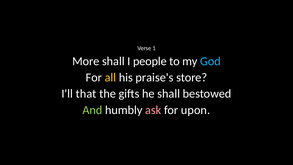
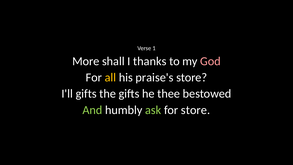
people: people -> thanks
God colour: light blue -> pink
I'll that: that -> gifts
he shall: shall -> thee
ask colour: pink -> light green
for upon: upon -> store
